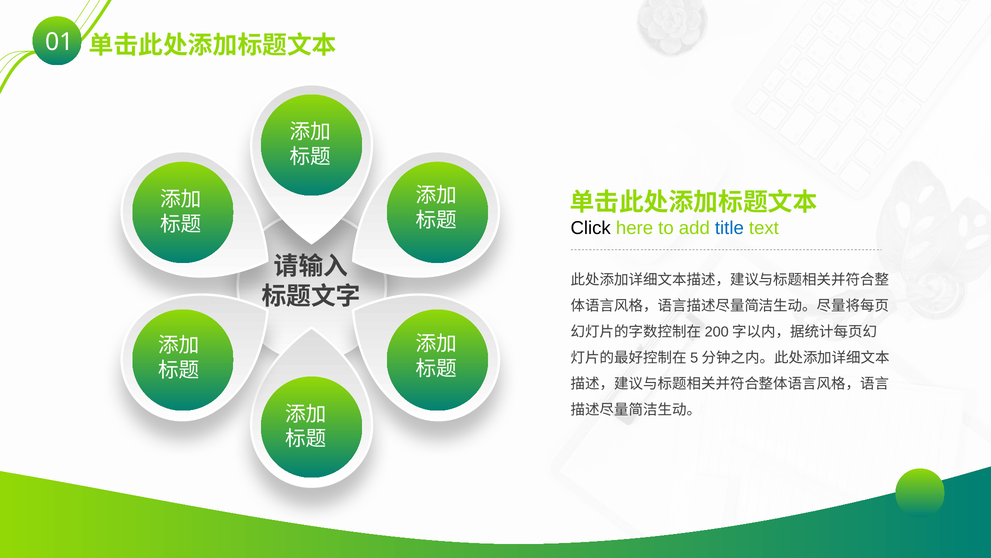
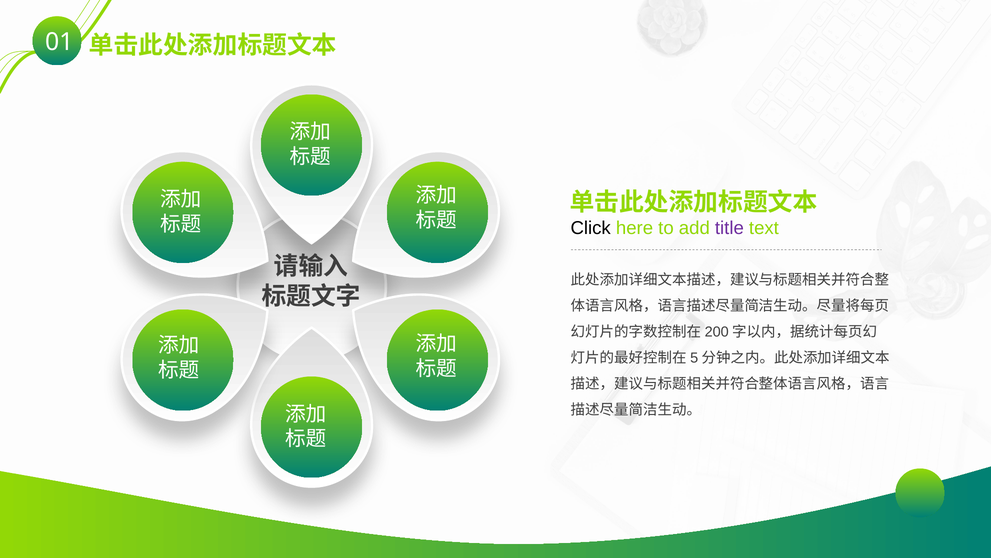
title colour: blue -> purple
